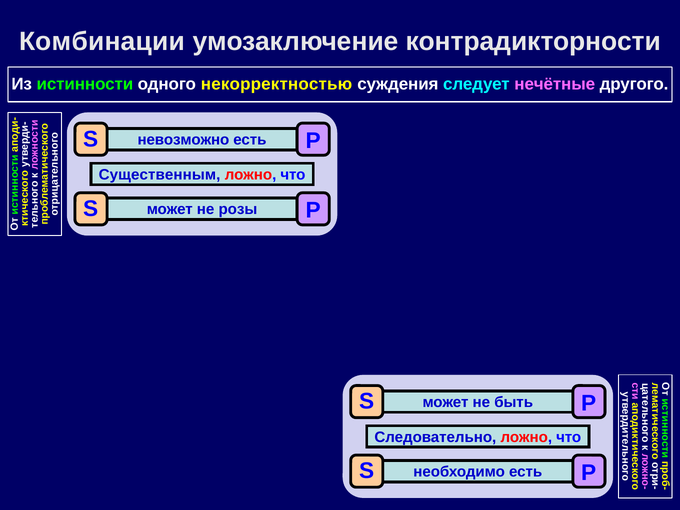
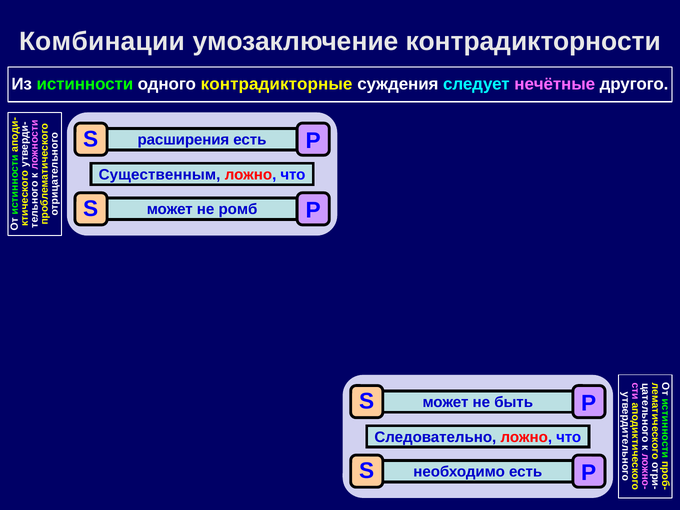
некорректностью: некорректностью -> контрадикторные
невозможно: невозможно -> расширения
розы: розы -> ромб
